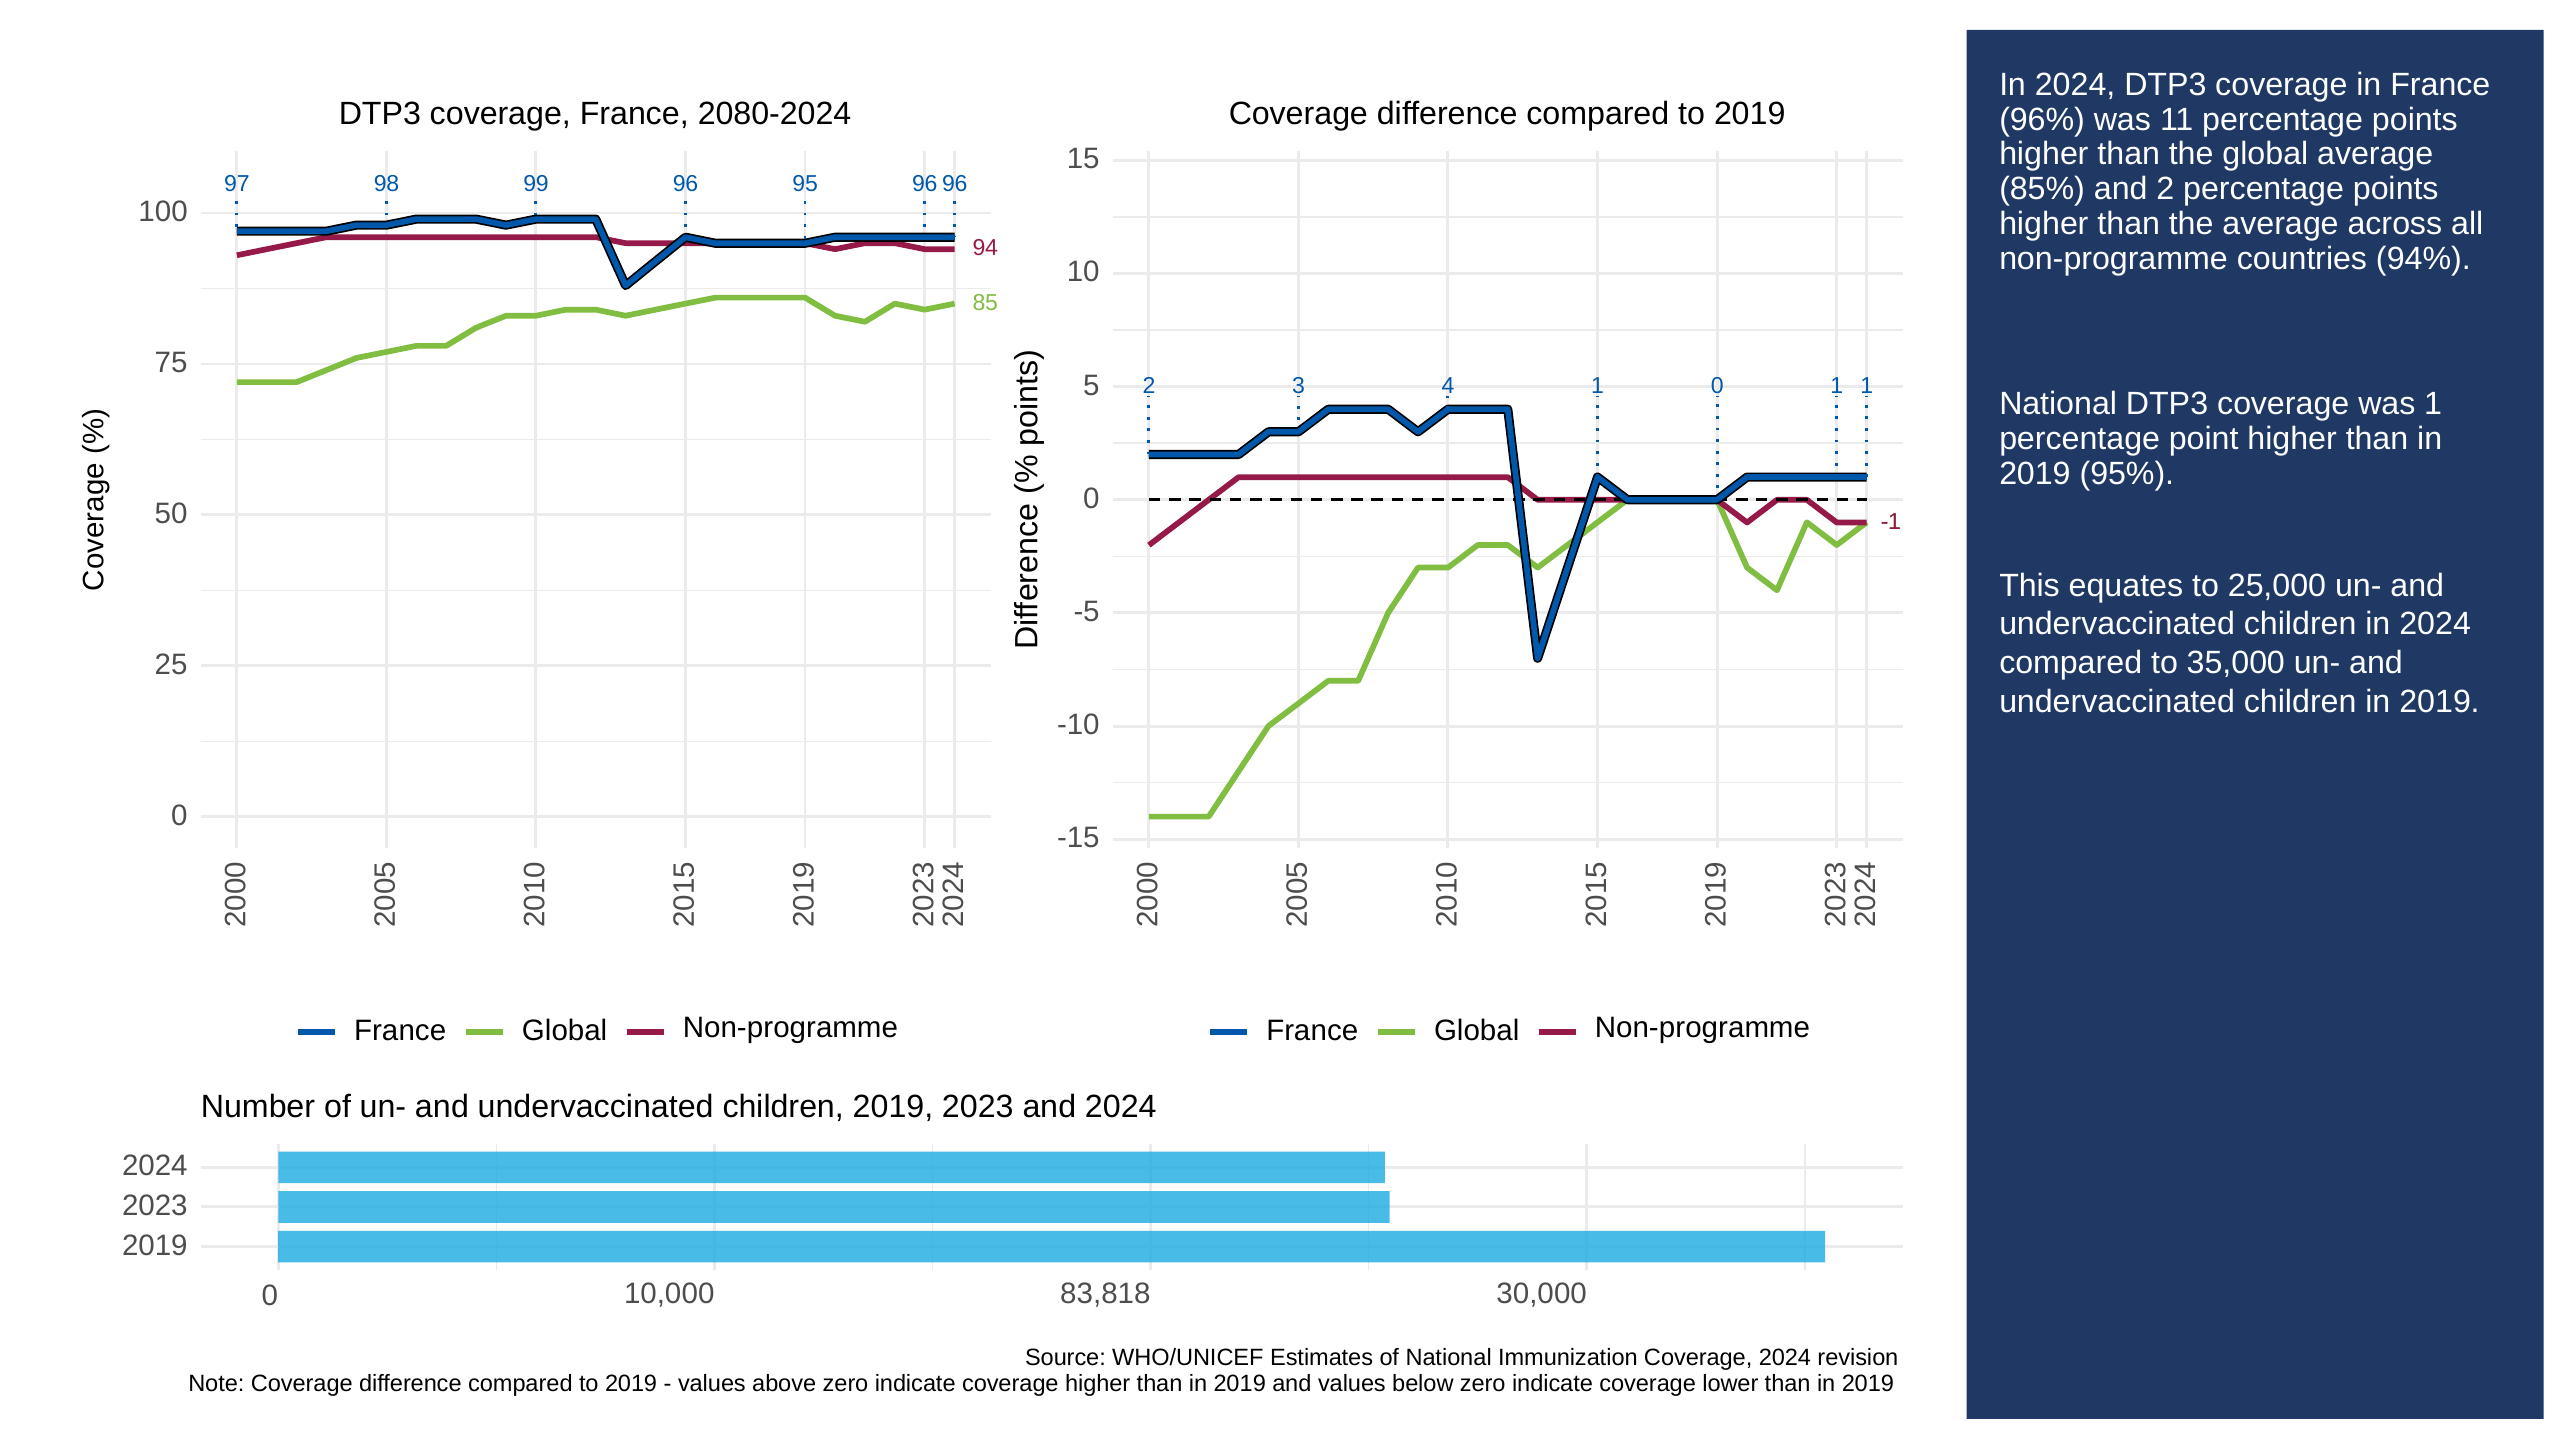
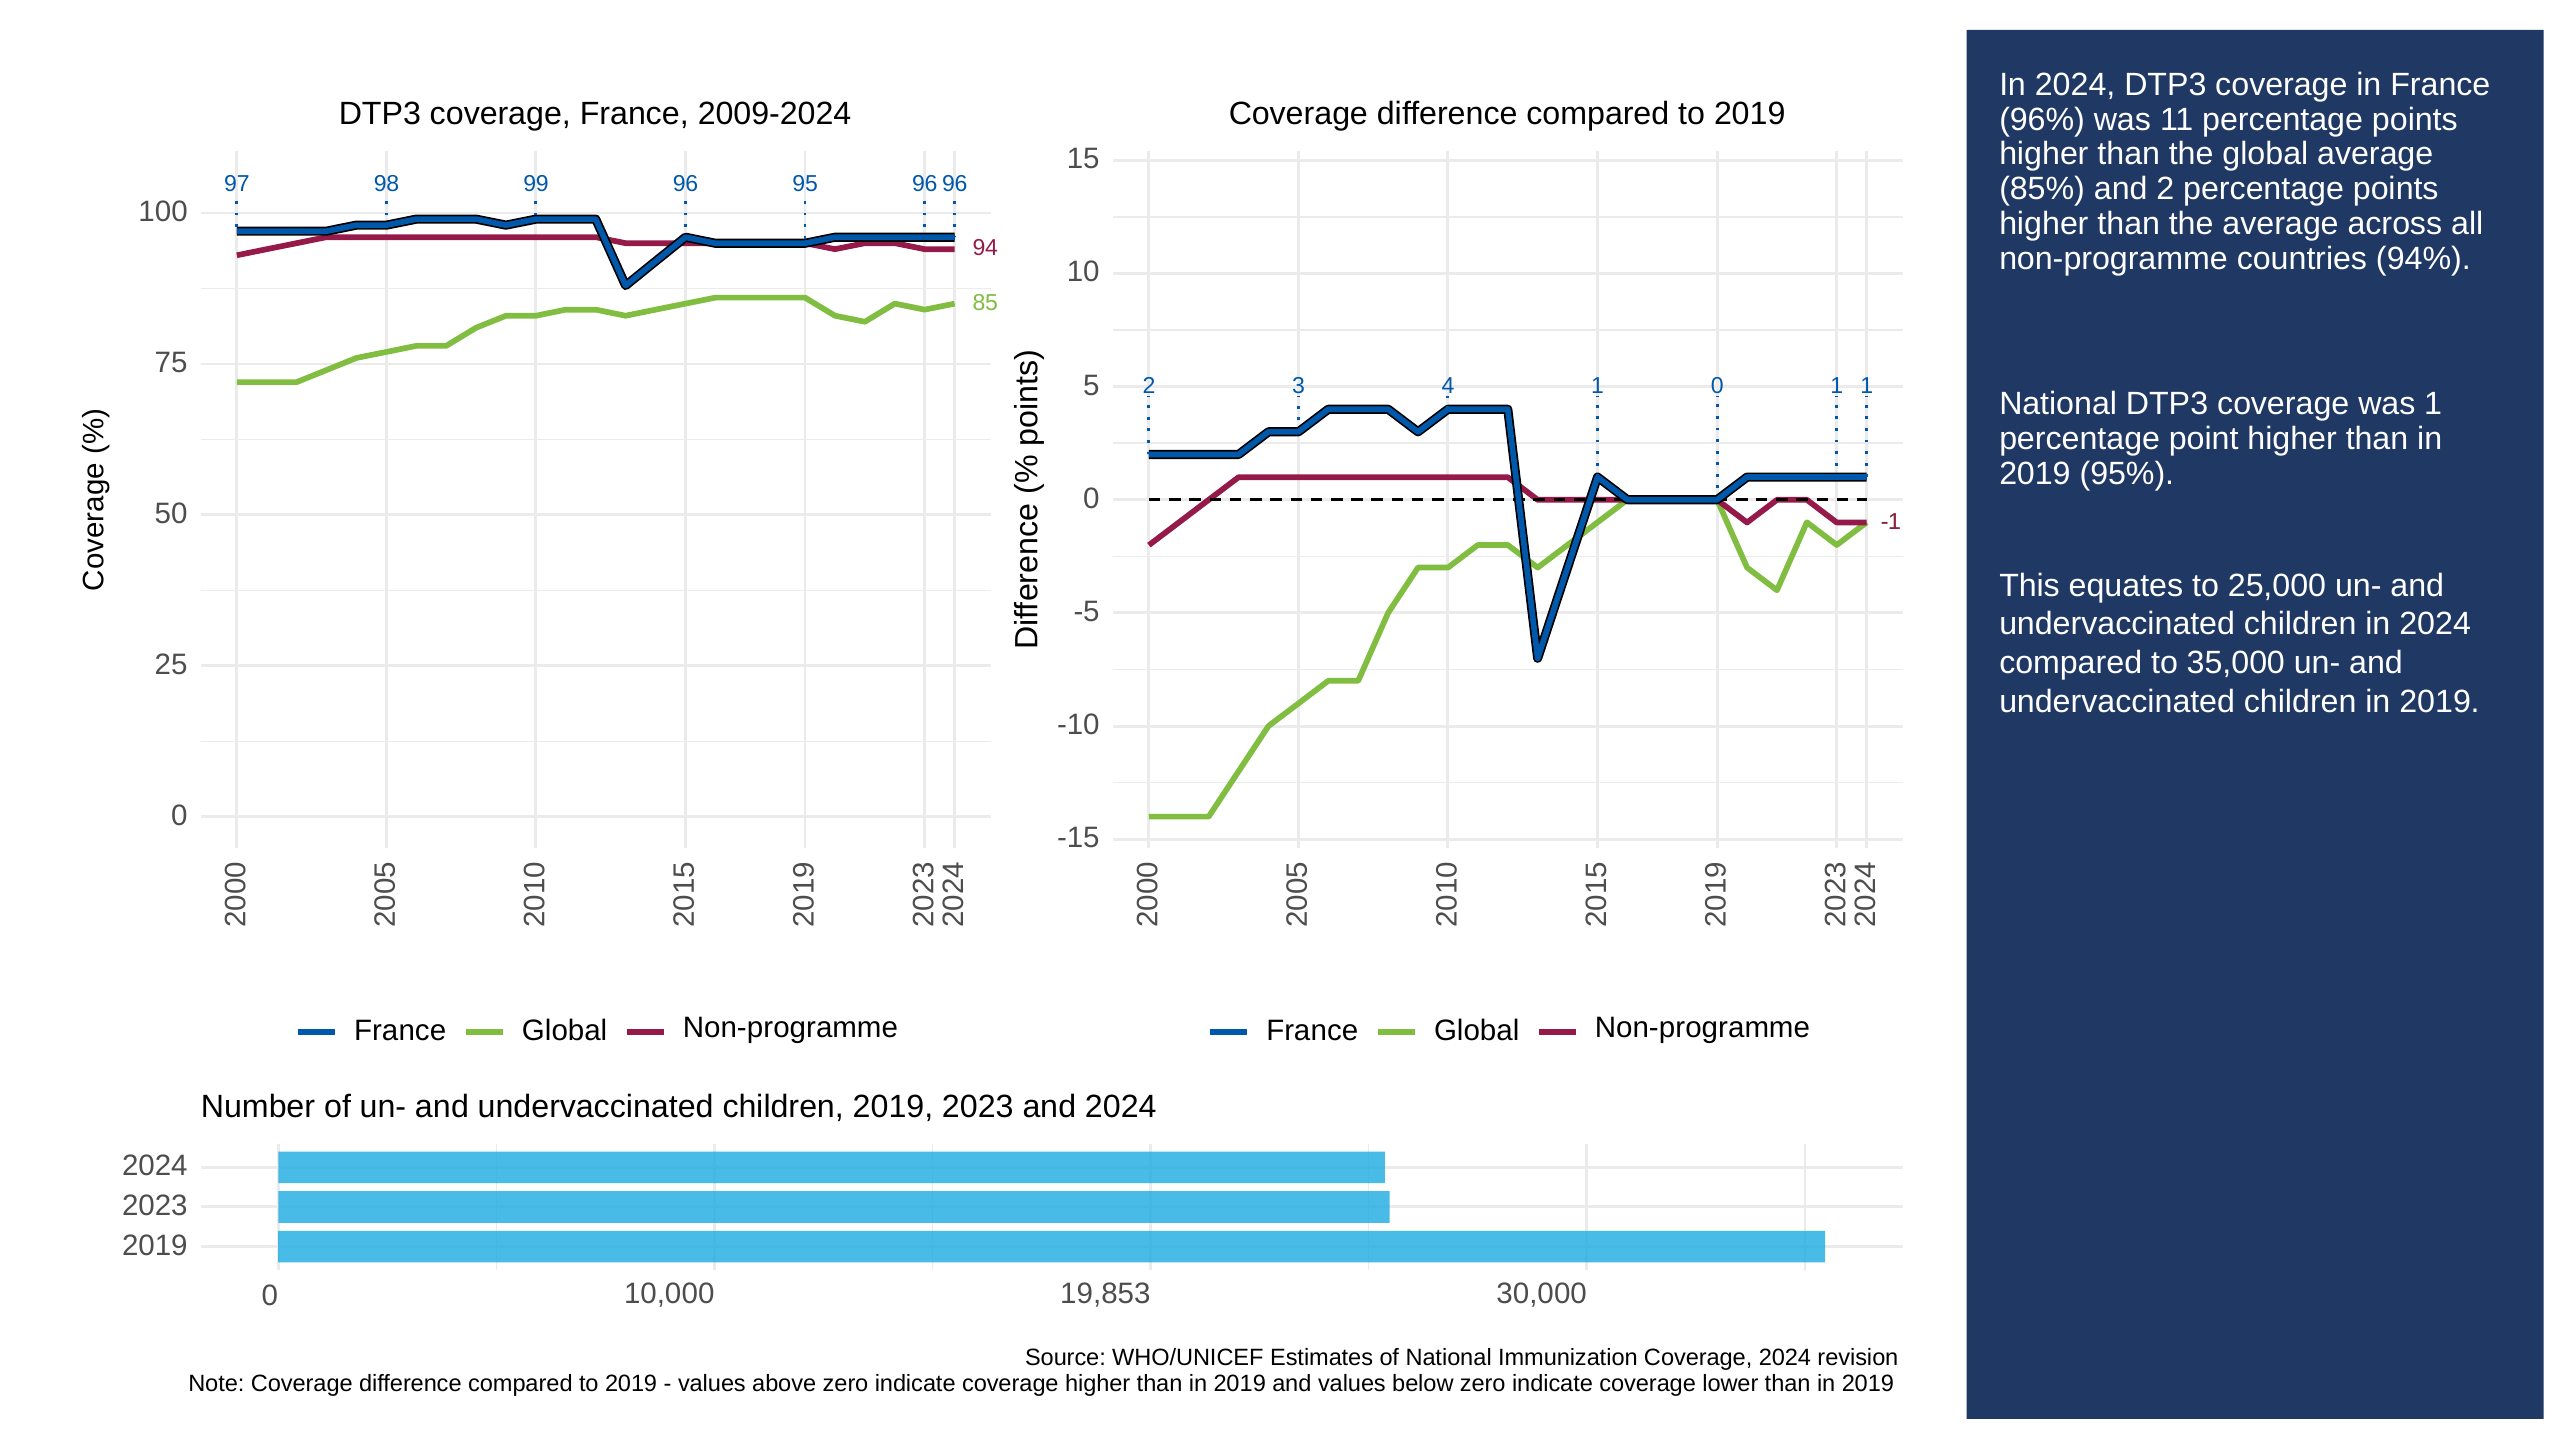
2080-2024: 2080-2024 -> 2009-2024
83,818: 83,818 -> 19,853
